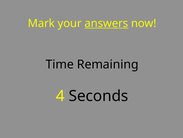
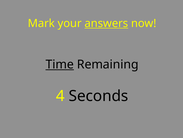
Time underline: none -> present
